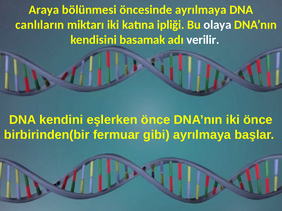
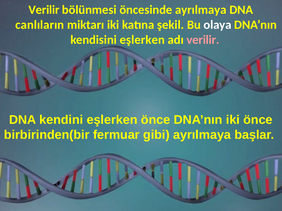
Araya at (44, 10): Araya -> Verilir
ipliği: ipliği -> şekil
kendisini basamak: basamak -> eşlerken
verilir at (203, 40) colour: white -> pink
